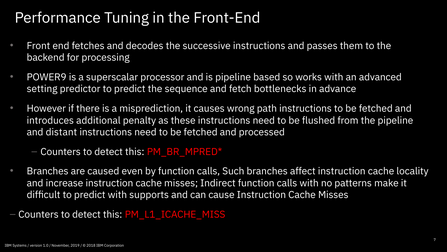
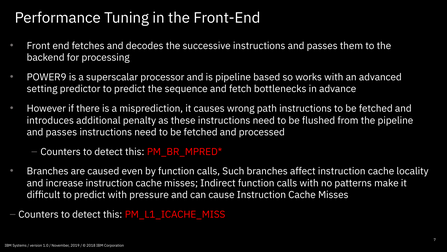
distant at (61, 132): distant -> passes
supports: supports -> pressure
